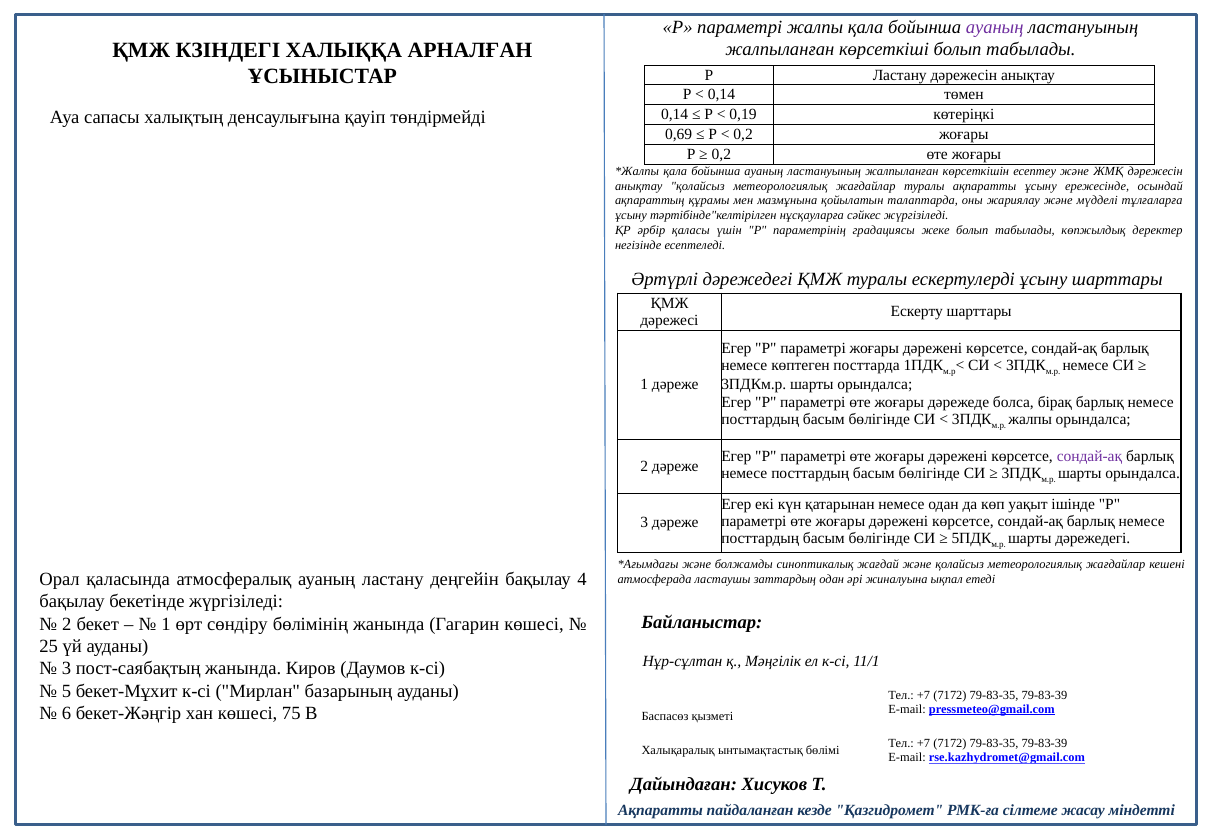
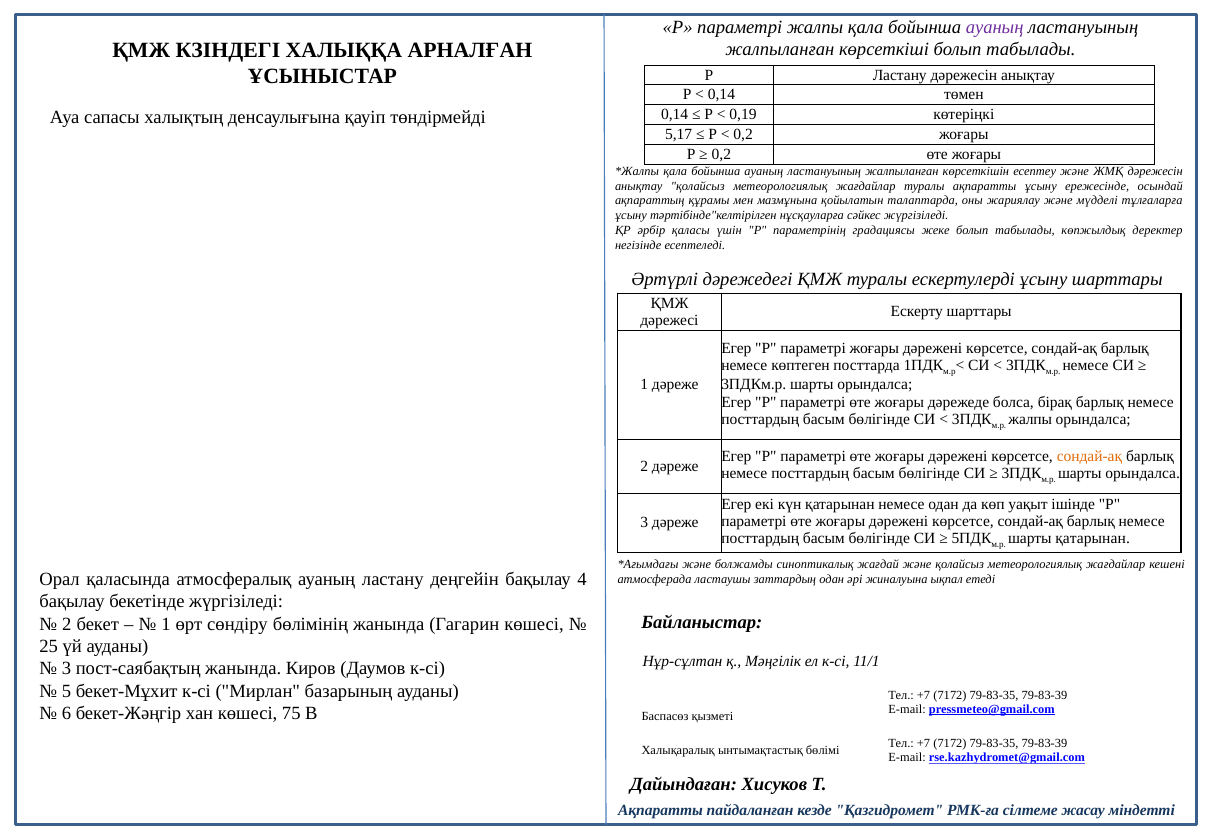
0,69: 0,69 -> 5,17
сондай-ақ at (1089, 456) colour: purple -> orange
шарты дәрежедегі: дәрежедегі -> қатарынан
